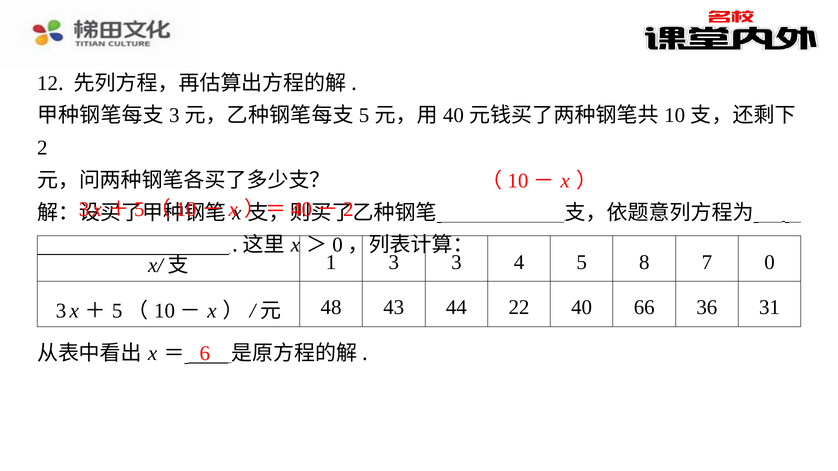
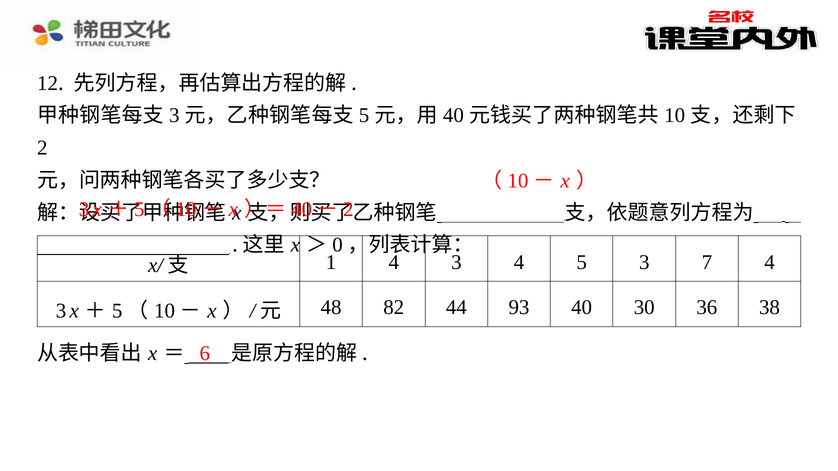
1 3: 3 -> 4
5 8: 8 -> 3
7 0: 0 -> 4
43: 43 -> 82
22: 22 -> 93
66: 66 -> 30
31: 31 -> 38
